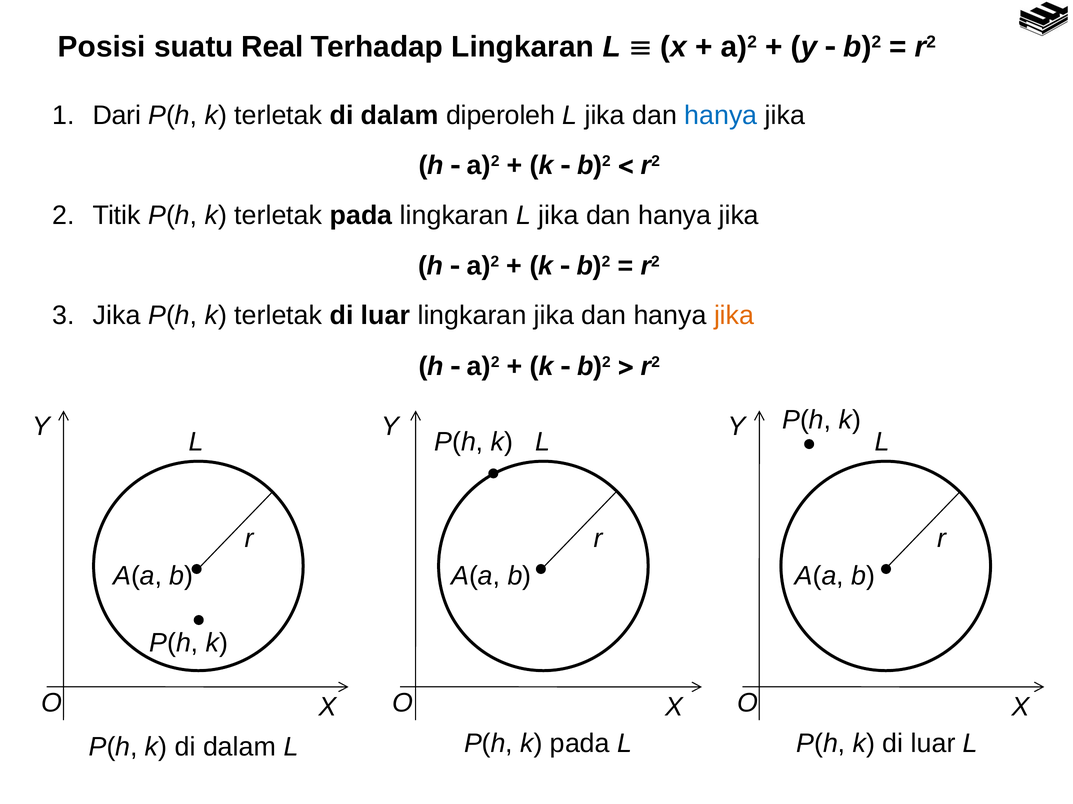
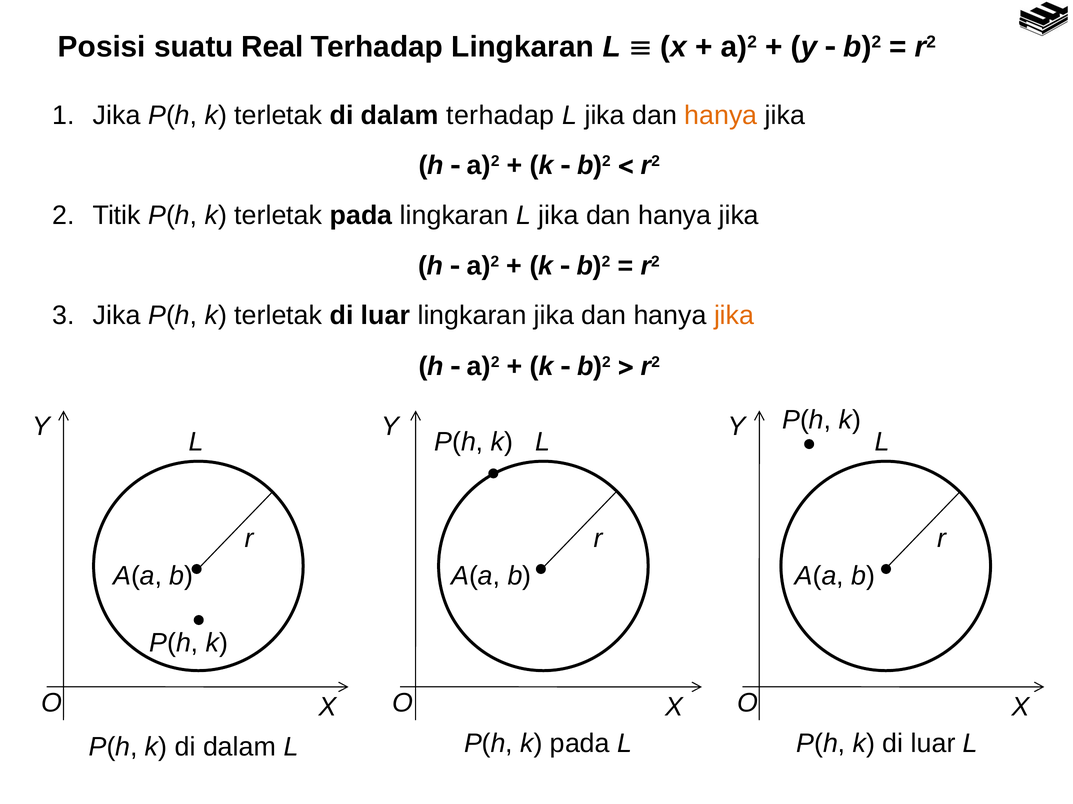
Dari at (117, 115): Dari -> Jika
dalam diperoleh: diperoleh -> terhadap
hanya at (721, 115) colour: blue -> orange
